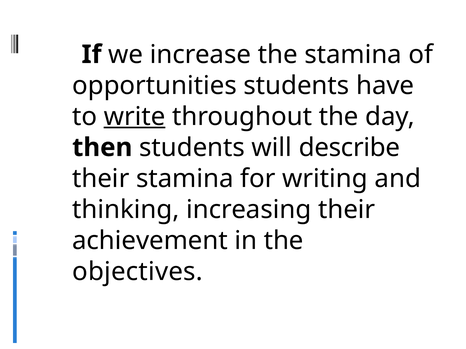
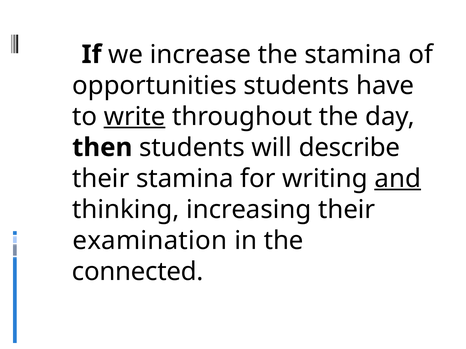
and underline: none -> present
achievement: achievement -> examination
objectives: objectives -> connected
